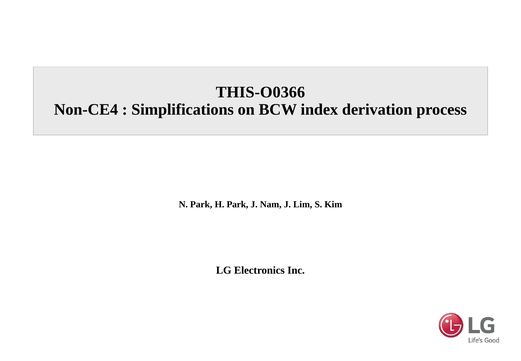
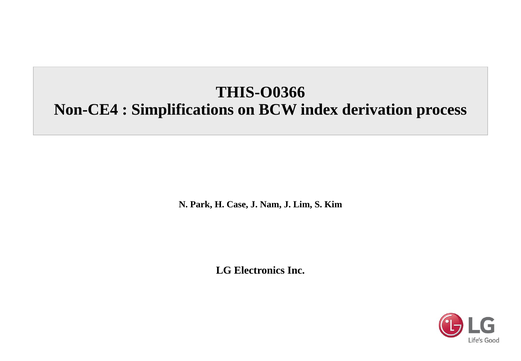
H Park: Park -> Case
